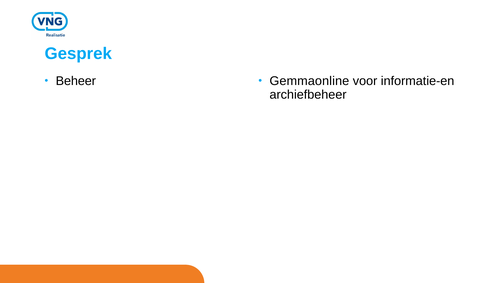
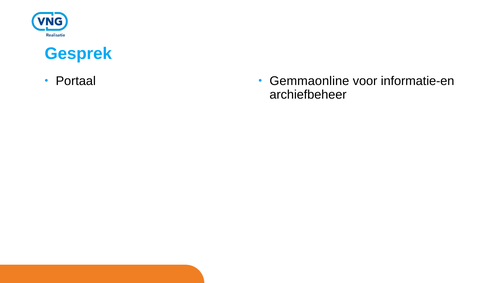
Beheer: Beheer -> Portaal
